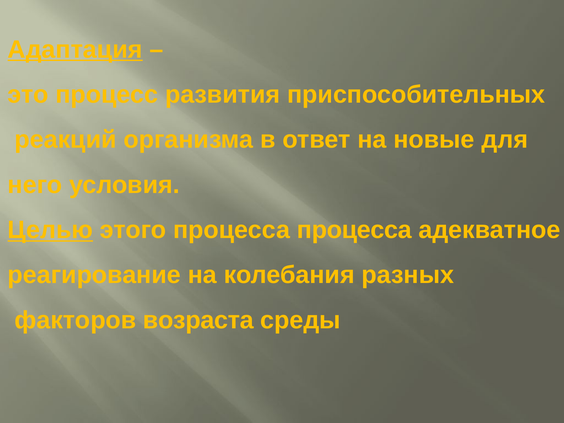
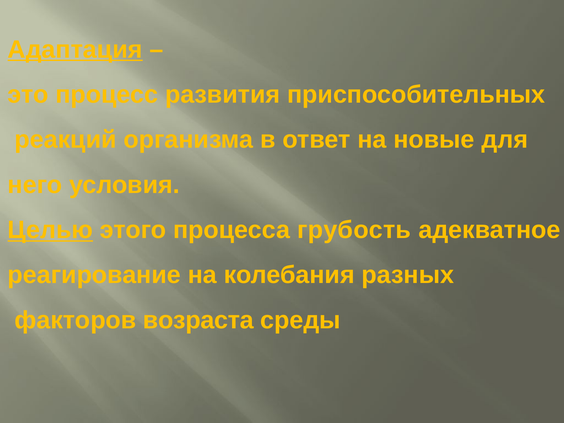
процесса процесса: процесса -> грубость
